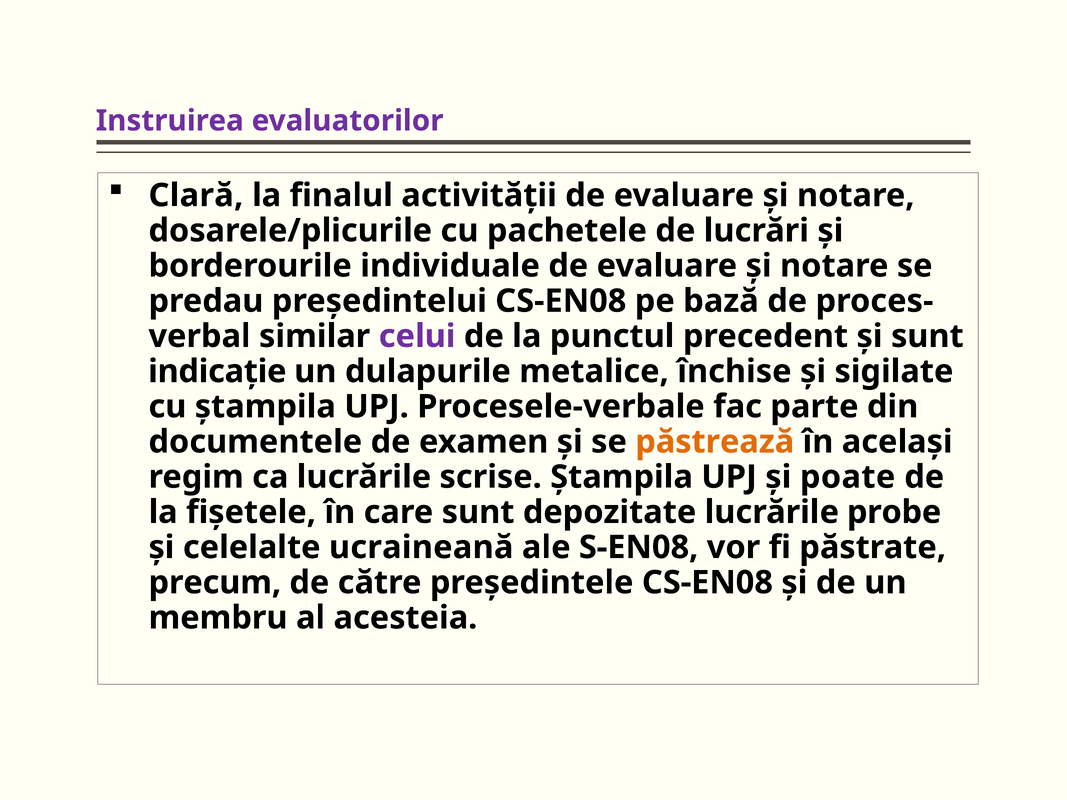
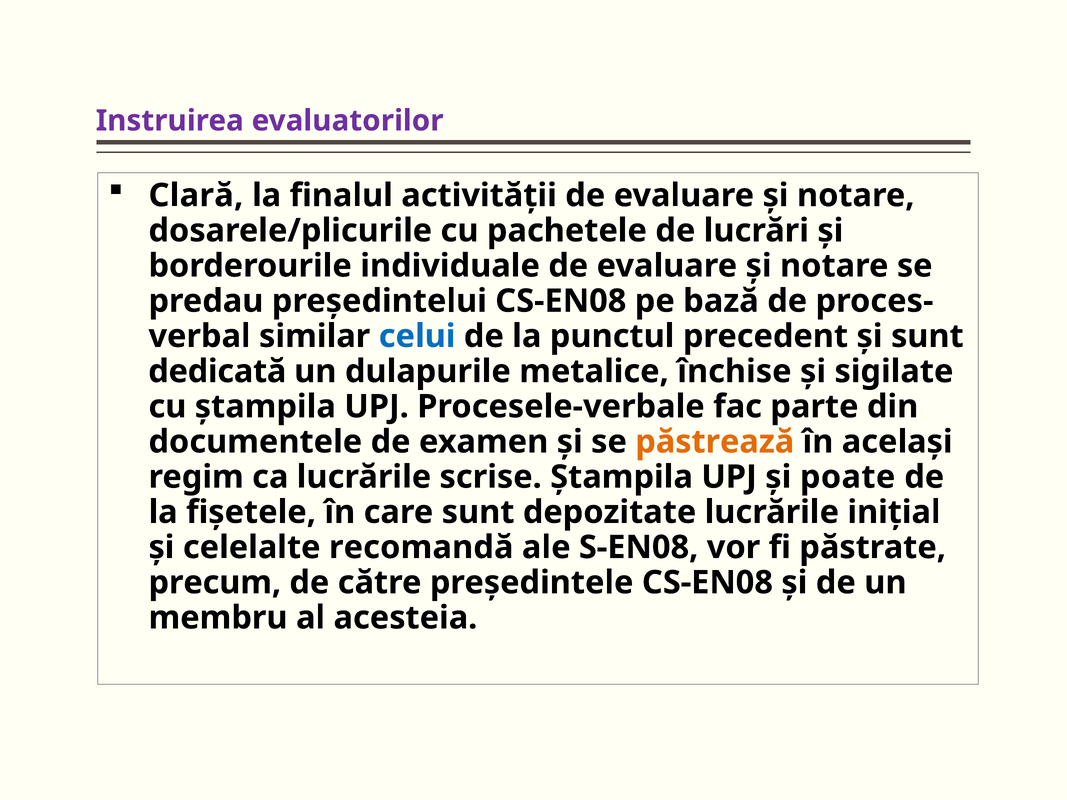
celui colour: purple -> blue
indicaţie: indicaţie -> dedicată
probe: probe -> iniţial
ucraineană: ucraineană -> recomandă
